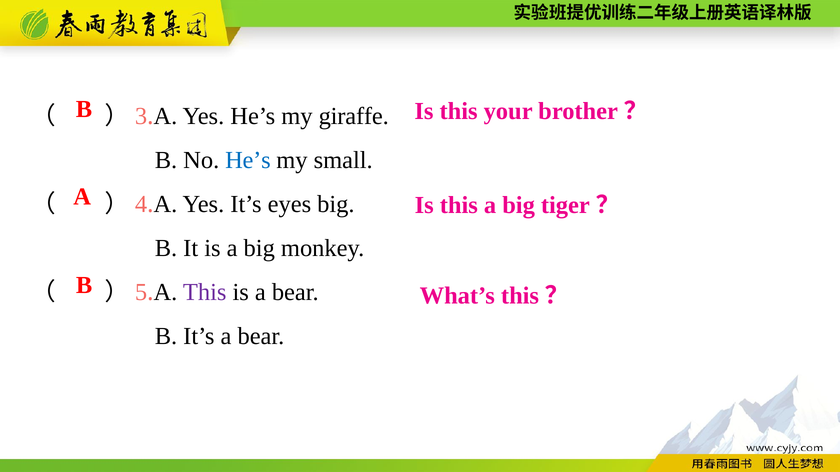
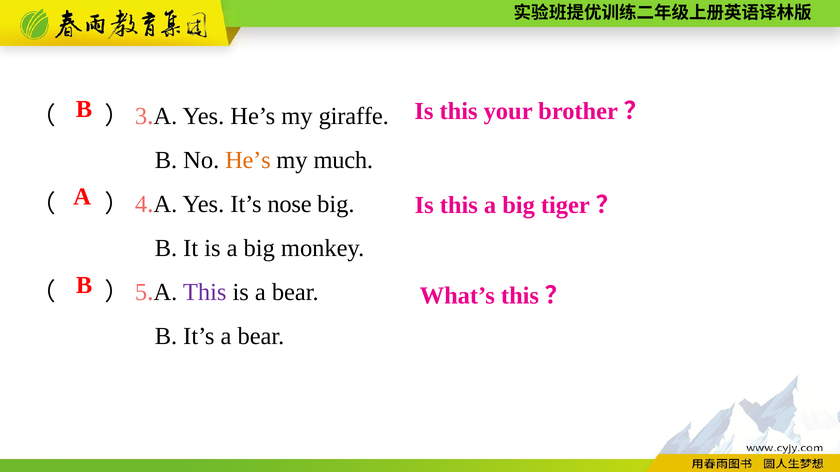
He’s at (248, 160) colour: blue -> orange
small: small -> much
eyes: eyes -> nose
